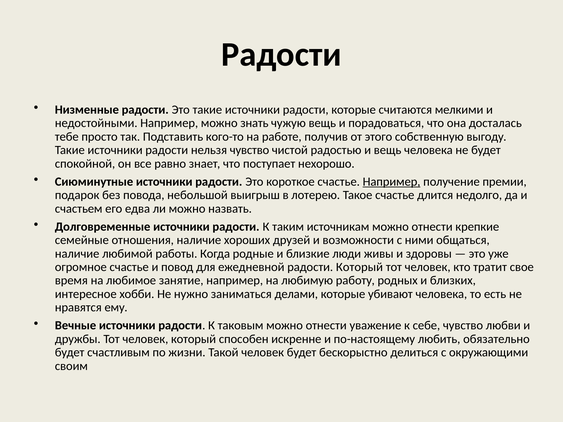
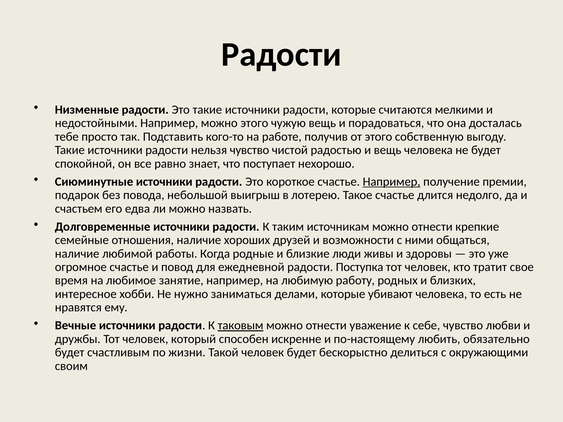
можно знать: знать -> этого
радости Который: Который -> Поступка
таковым underline: none -> present
